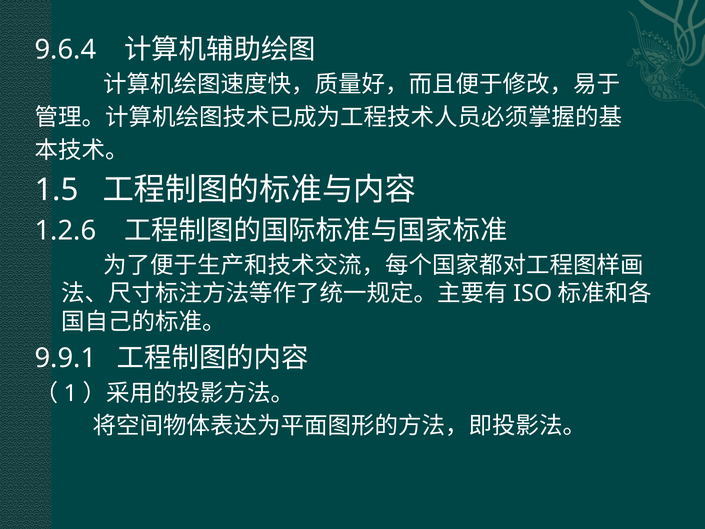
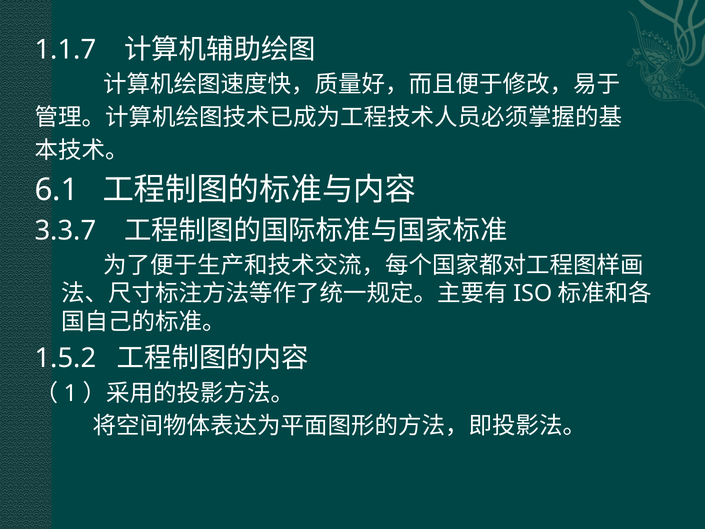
9.6.4: 9.6.4 -> 1.1.7
1.5: 1.5 -> 6.1
1.2.6: 1.2.6 -> 3.3.7
9.9.1: 9.9.1 -> 1.5.2
